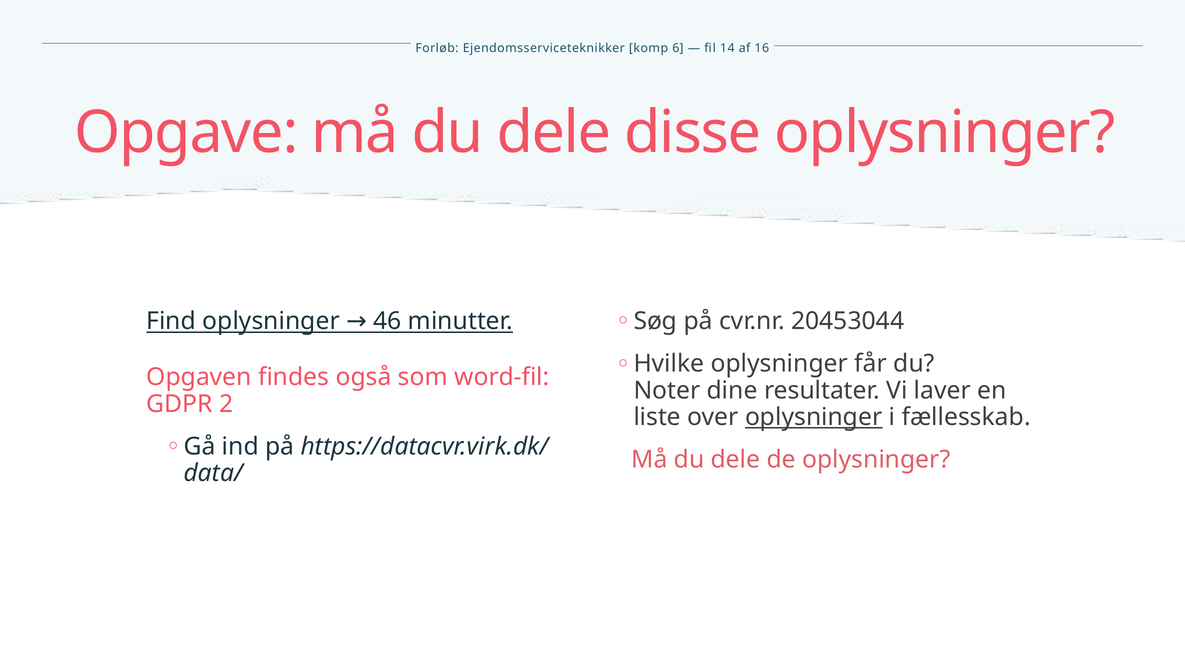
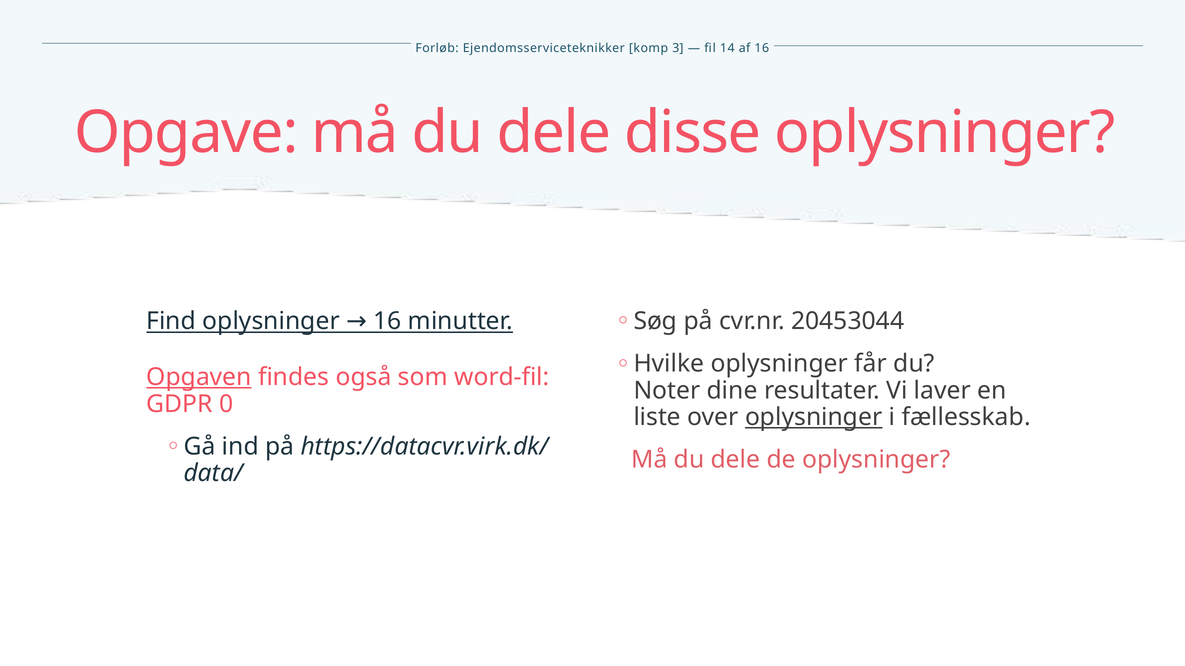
6: 6 -> 3
oplysninger 46: 46 -> 16
Opgaven underline: none -> present
2: 2 -> 0
